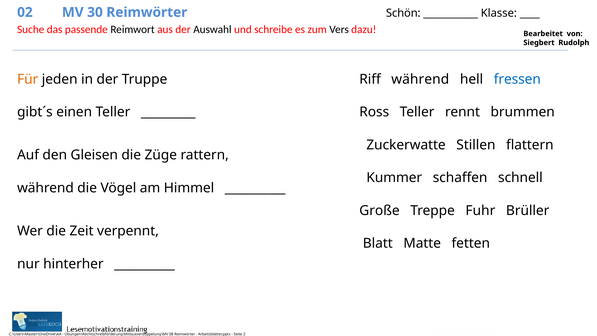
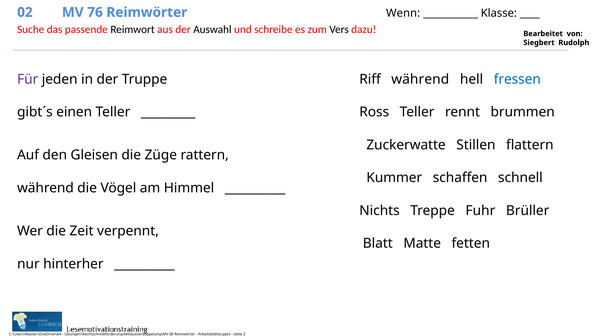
30: 30 -> 76
Schön: Schön -> Wenn
Für colour: orange -> purple
Große: Große -> Nichts
